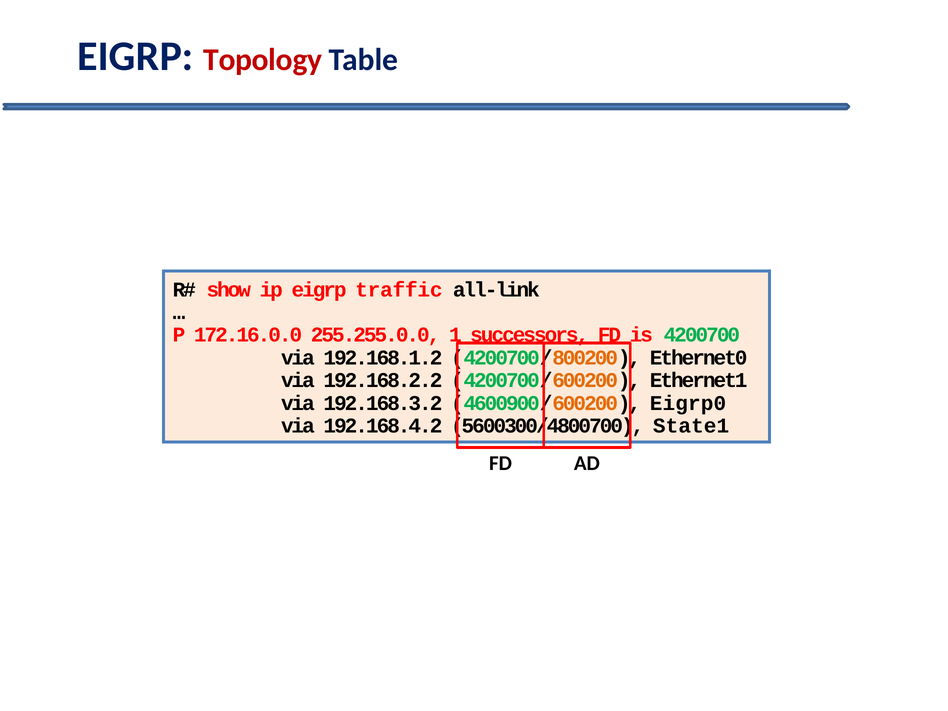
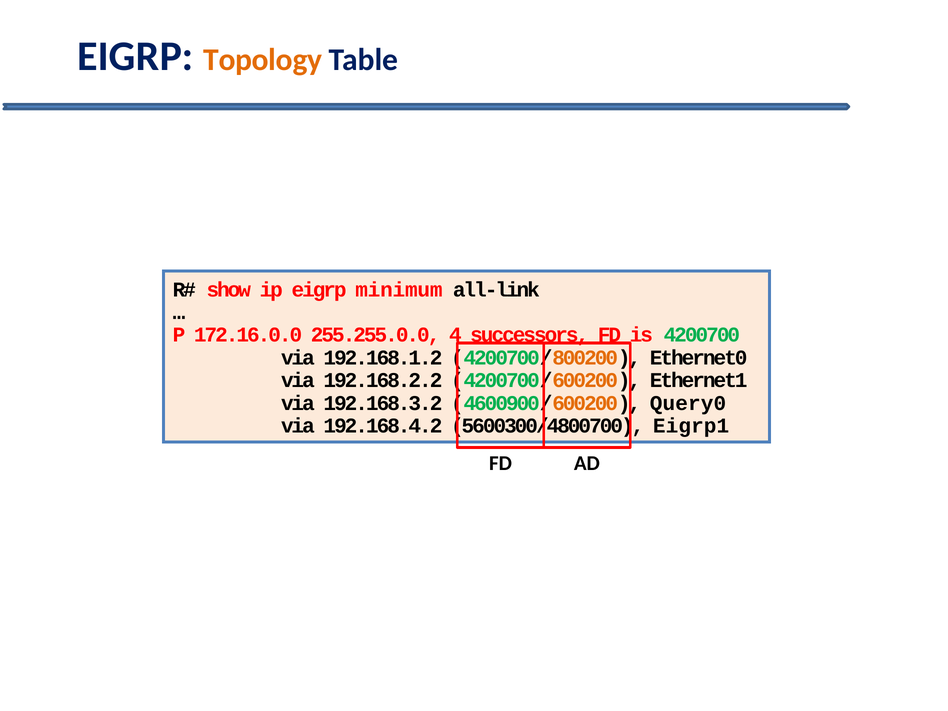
Topology colour: red -> orange
traffic: traffic -> minimum
1: 1 -> 4
Eigrp0: Eigrp0 -> Query0
State1: State1 -> Eigrp1
